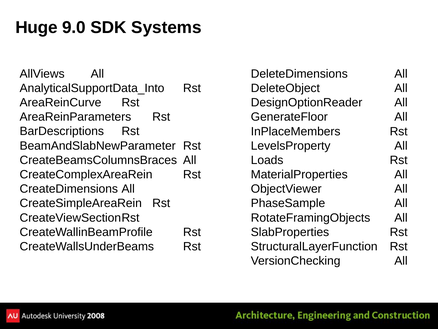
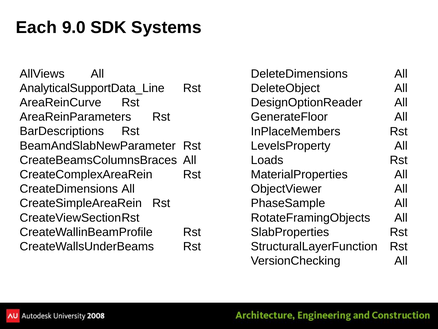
Huge: Huge -> Each
AnalyticalSupportData_Into: AnalyticalSupportData_Into -> AnalyticalSupportData_Line
